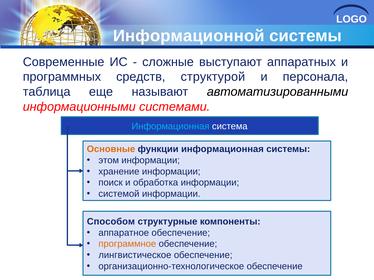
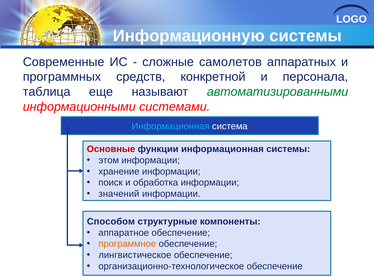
Информационной: Информационной -> Информационную
выступают: выступают -> самолетов
структурой: структурой -> конкретной
автоматизированными colour: black -> green
Основные colour: orange -> red
системой: системой -> значений
